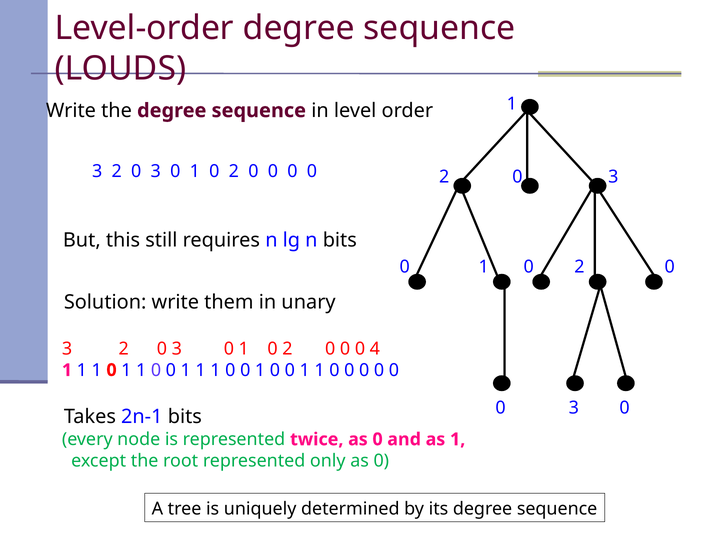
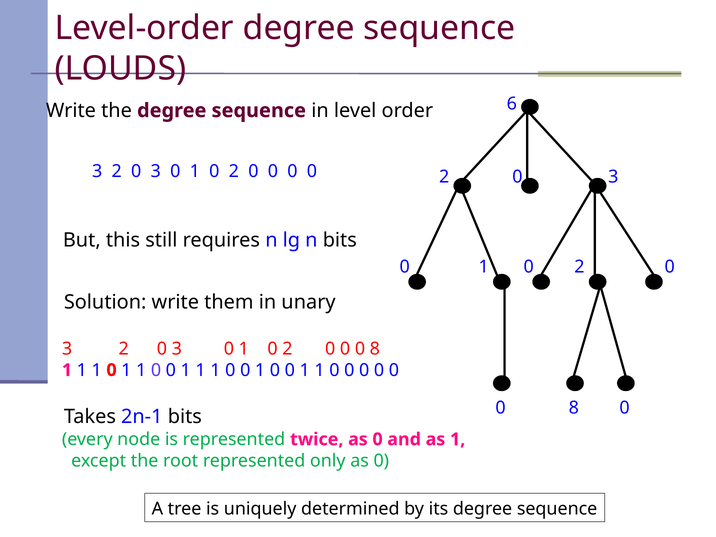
order 1: 1 -> 6
4 at (375, 349): 4 -> 8
3 at (574, 408): 3 -> 8
